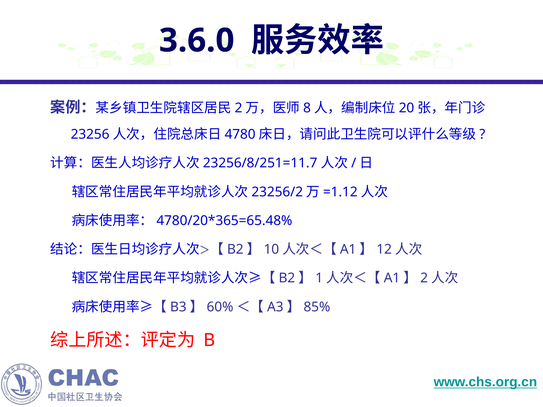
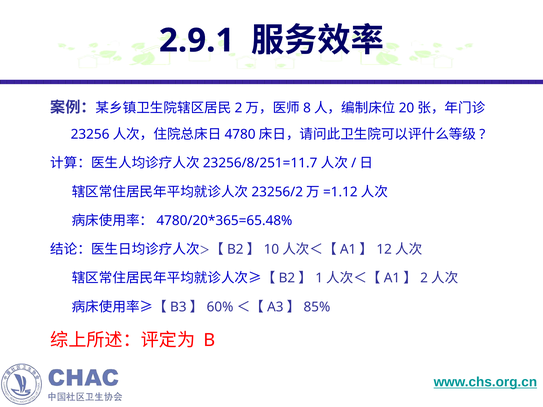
3.6.0: 3.6.0 -> 2.9.1
